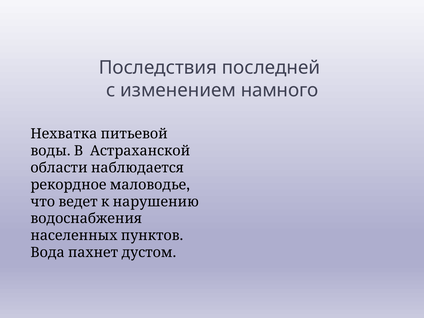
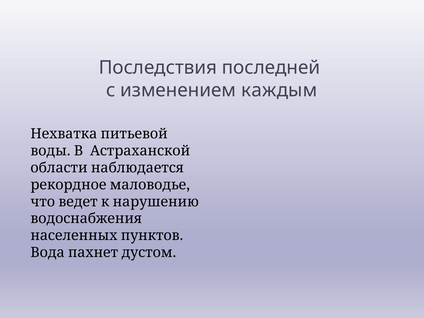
намного: намного -> каждым
